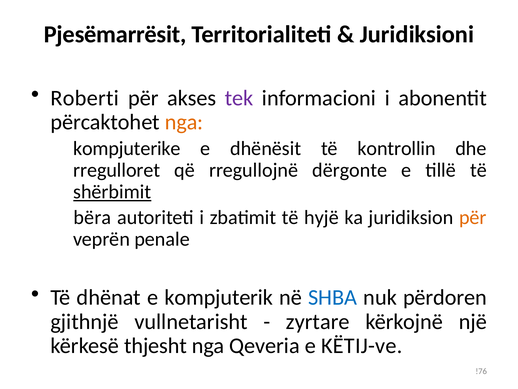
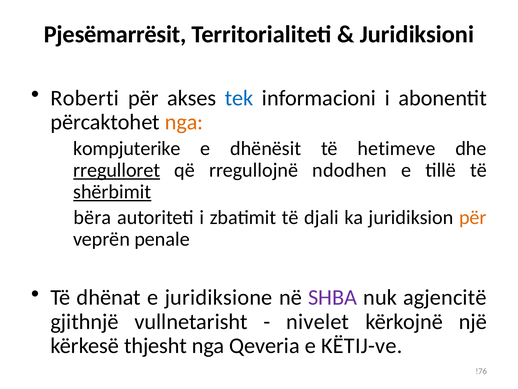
tek colour: purple -> blue
kontrollin: kontrollin -> hetimeve
rregulloret underline: none -> present
dërgonte: dërgonte -> ndodhen
hyjë: hyjë -> djali
kompjuterik: kompjuterik -> juridiksione
SHBA colour: blue -> purple
përdoren: përdoren -> agjencitë
zyrtare: zyrtare -> nivelet
